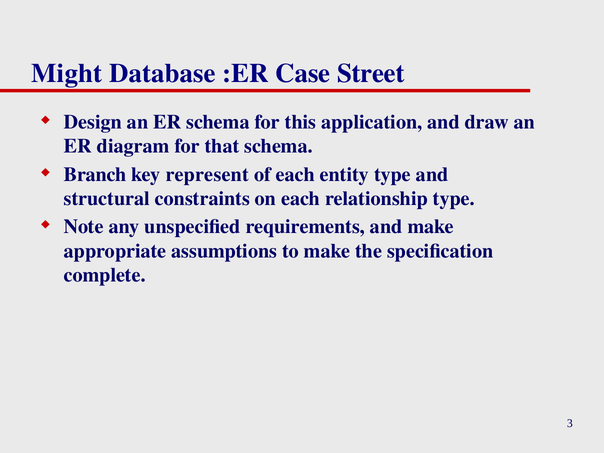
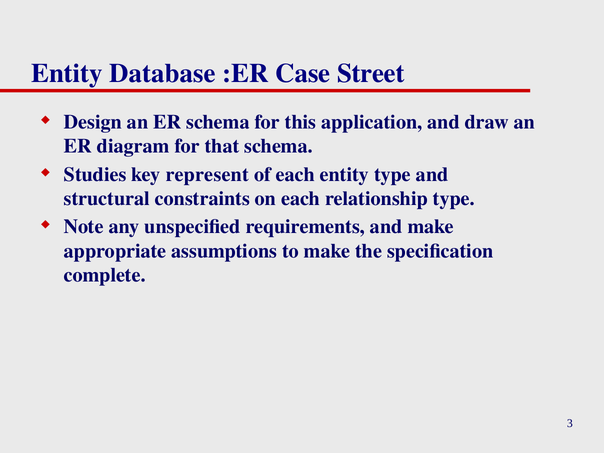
Might at (67, 73): Might -> Entity
Branch: Branch -> Studies
